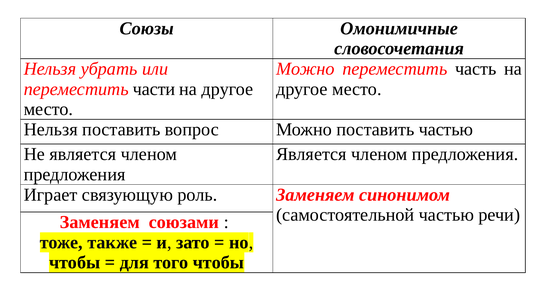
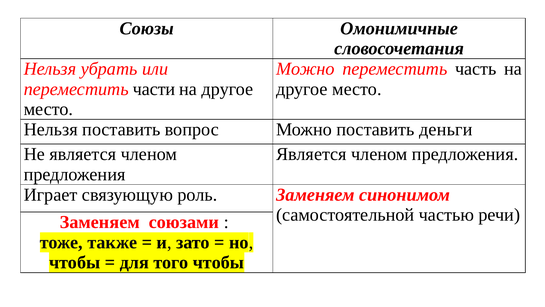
поставить частью: частью -> деньги
